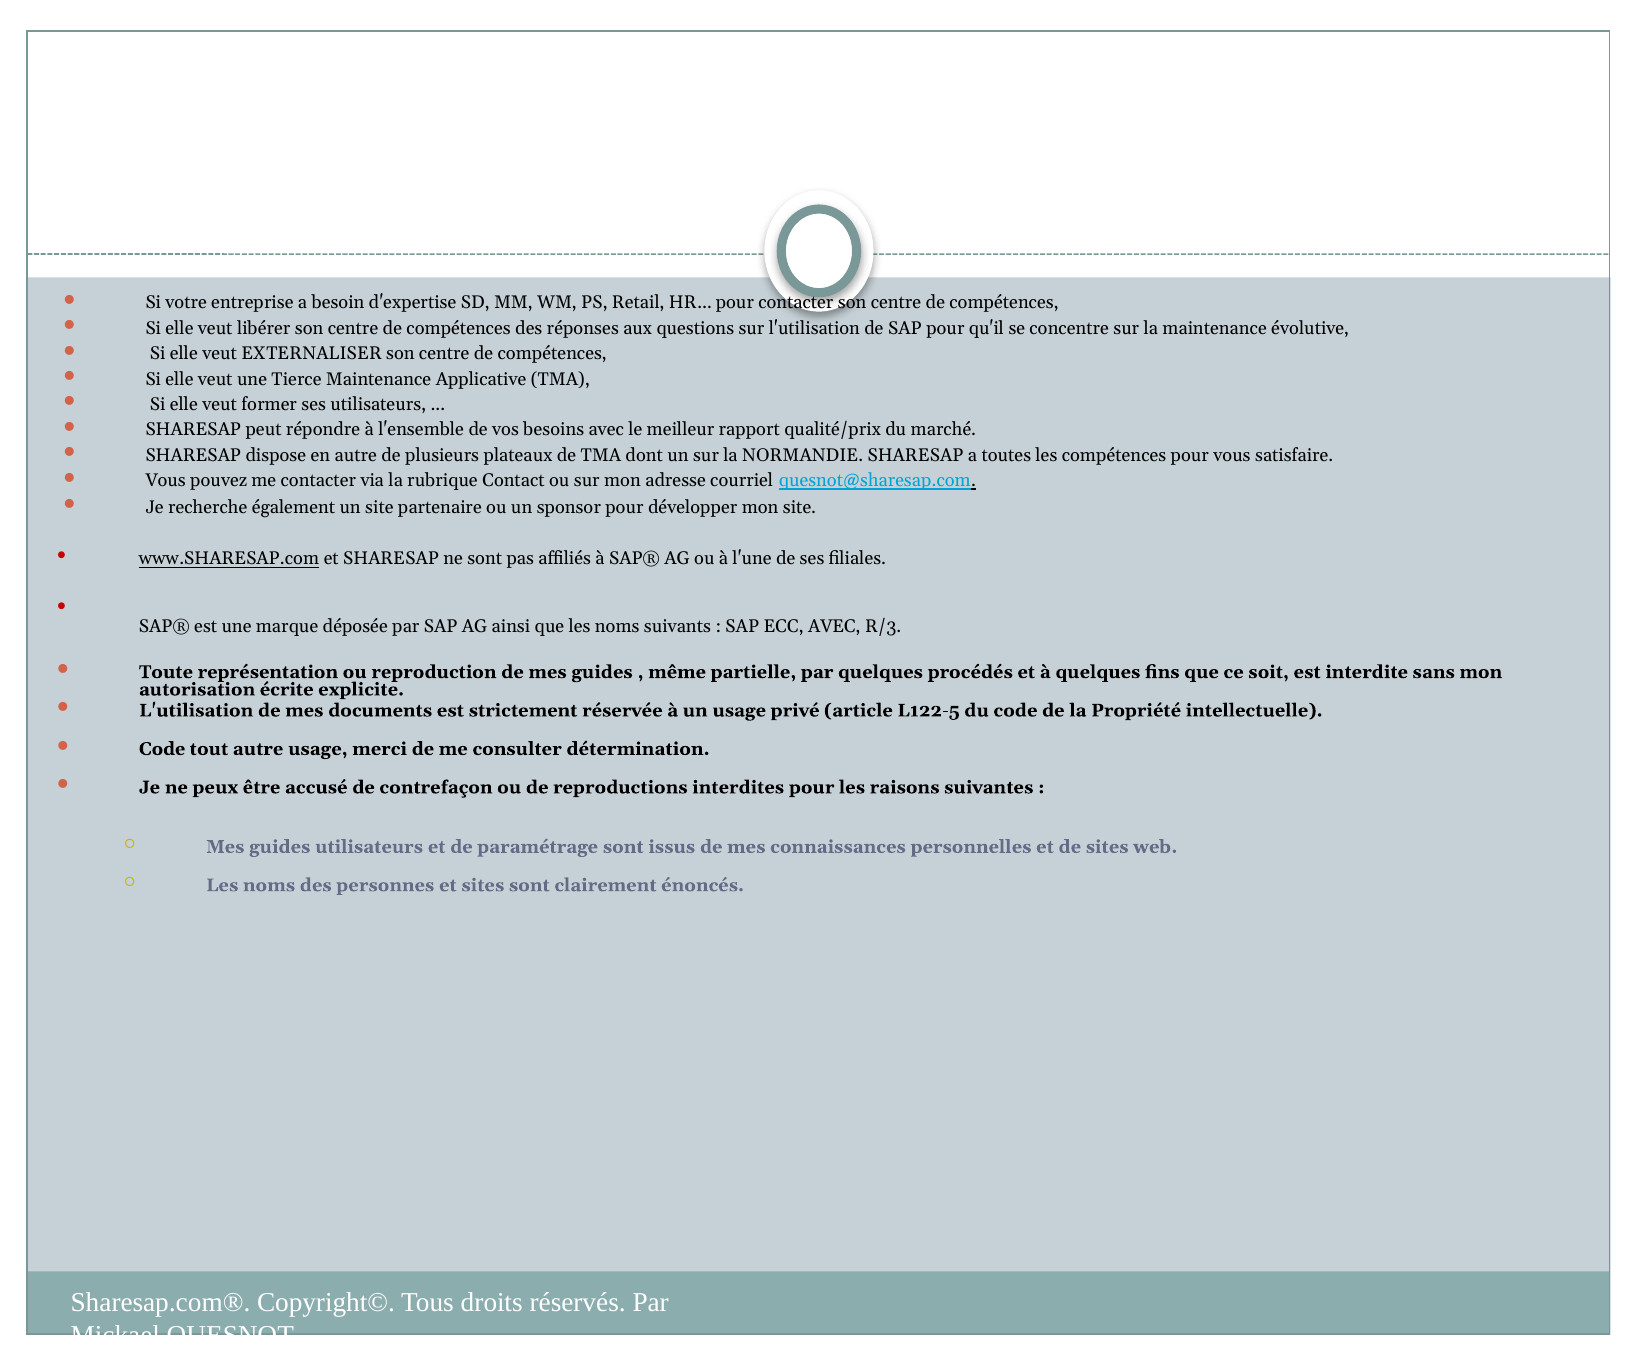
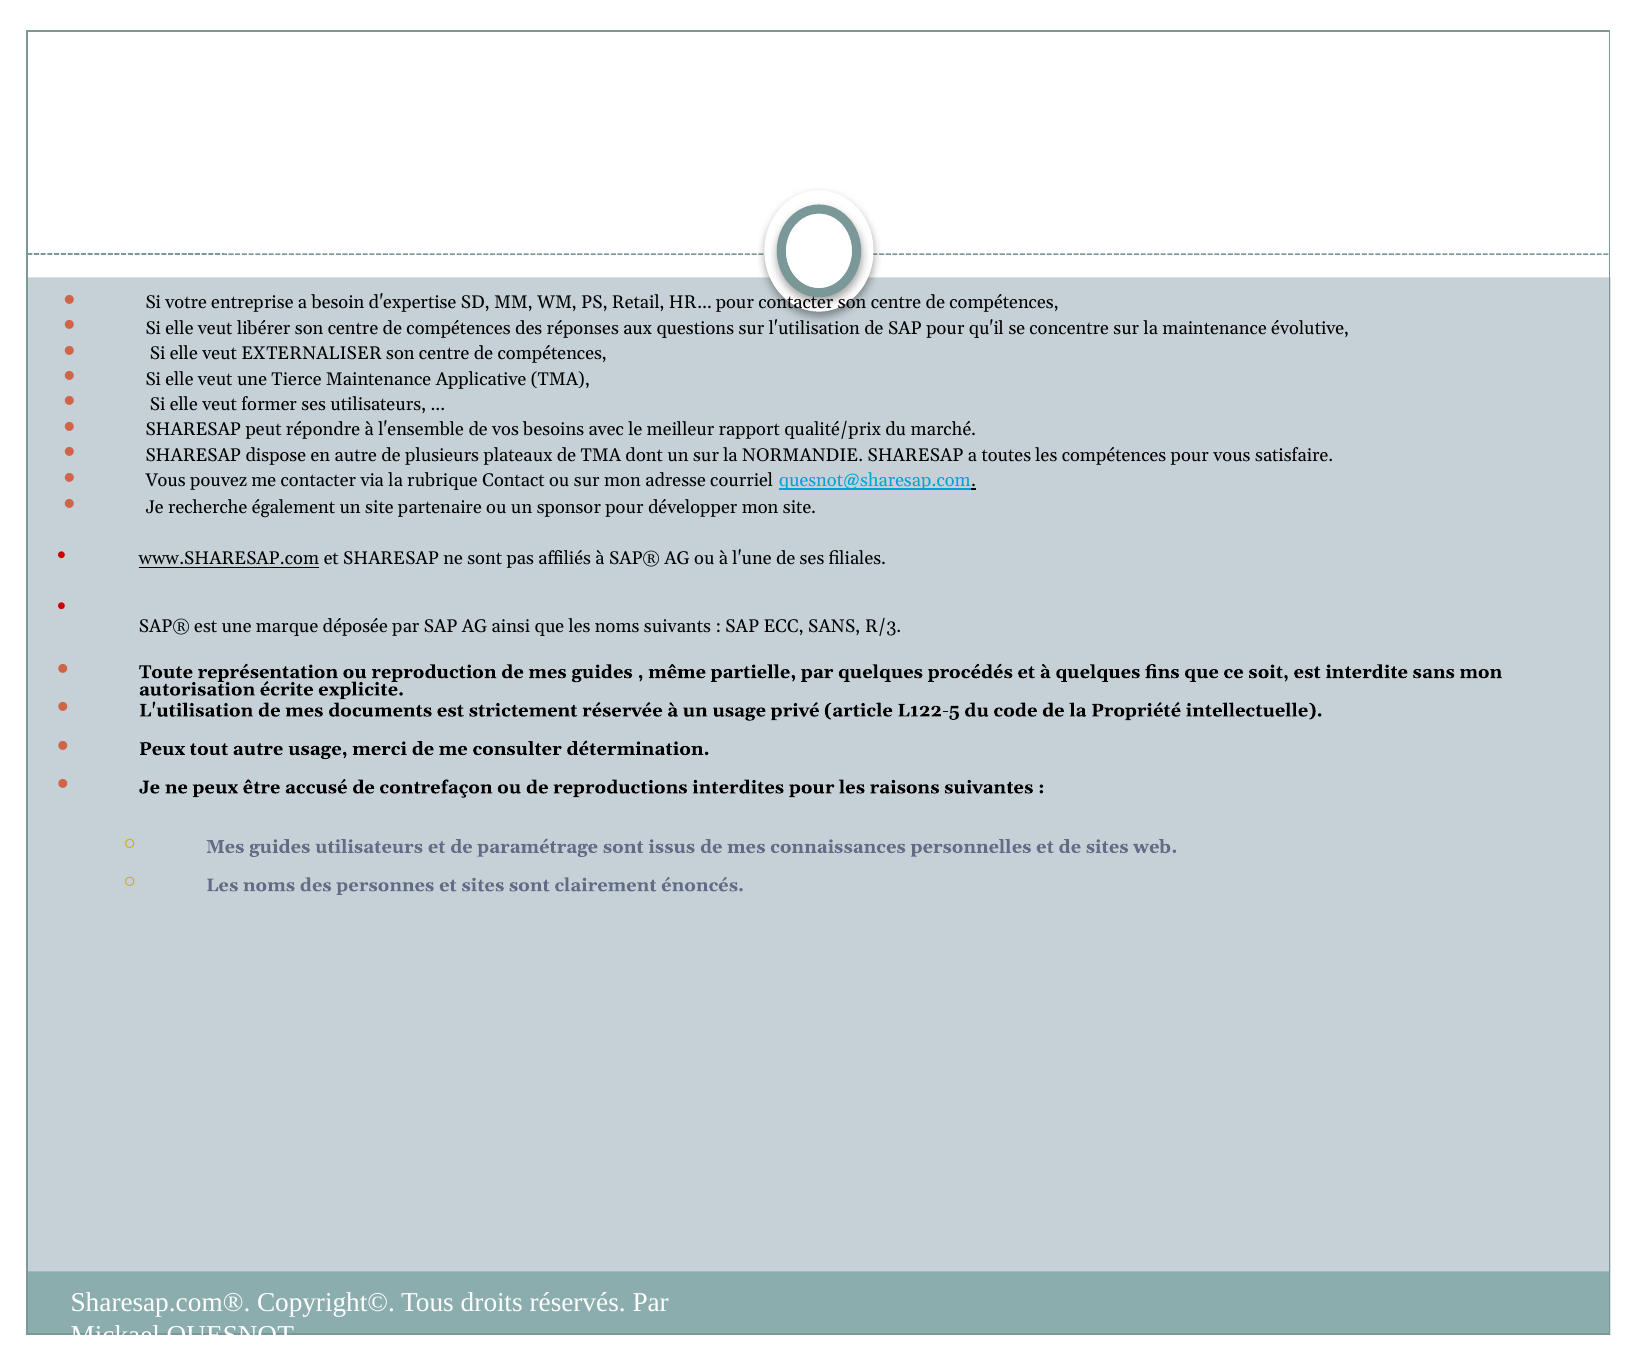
ECC AVEC: AVEC -> SANS
Code at (162, 749): Code -> Peux
